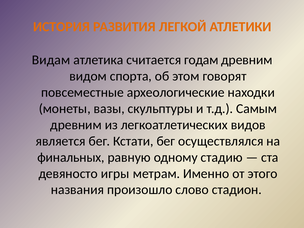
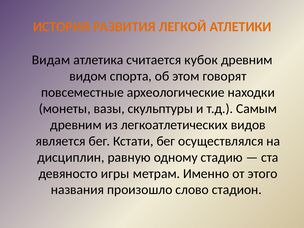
годам: годам -> кубок
финальных: финальных -> дисциплин
